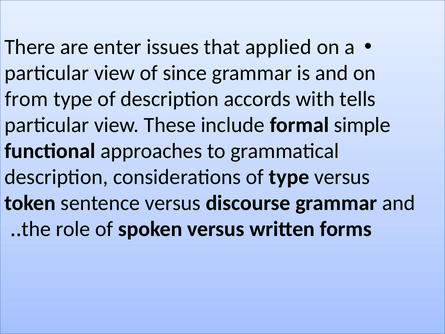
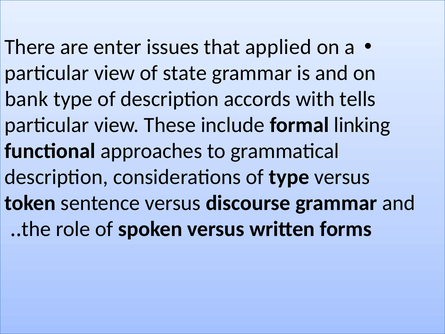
since: since -> state
from: from -> bank
simple: simple -> linking
